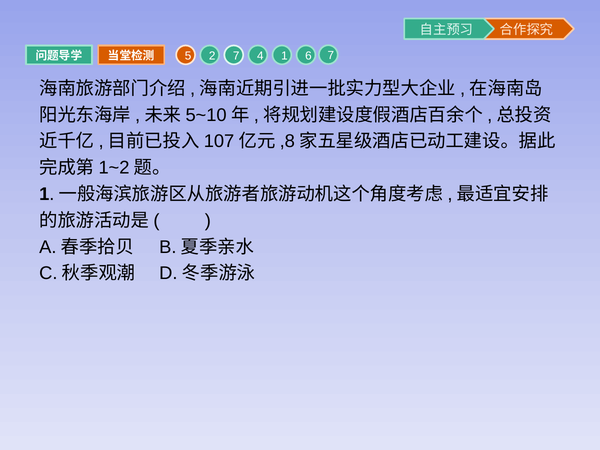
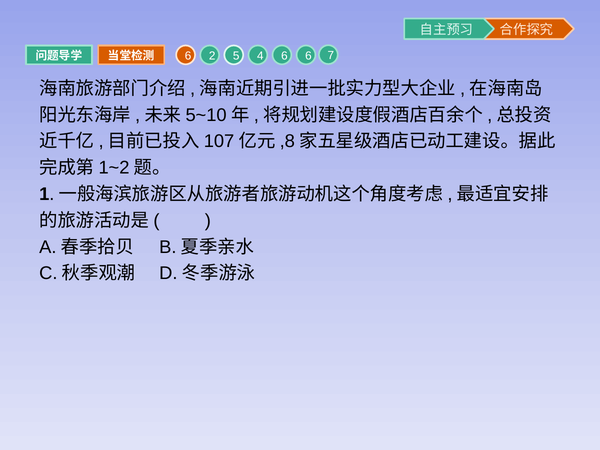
5 at (188, 56): 5 -> 6
2 7: 7 -> 5
4 1: 1 -> 6
